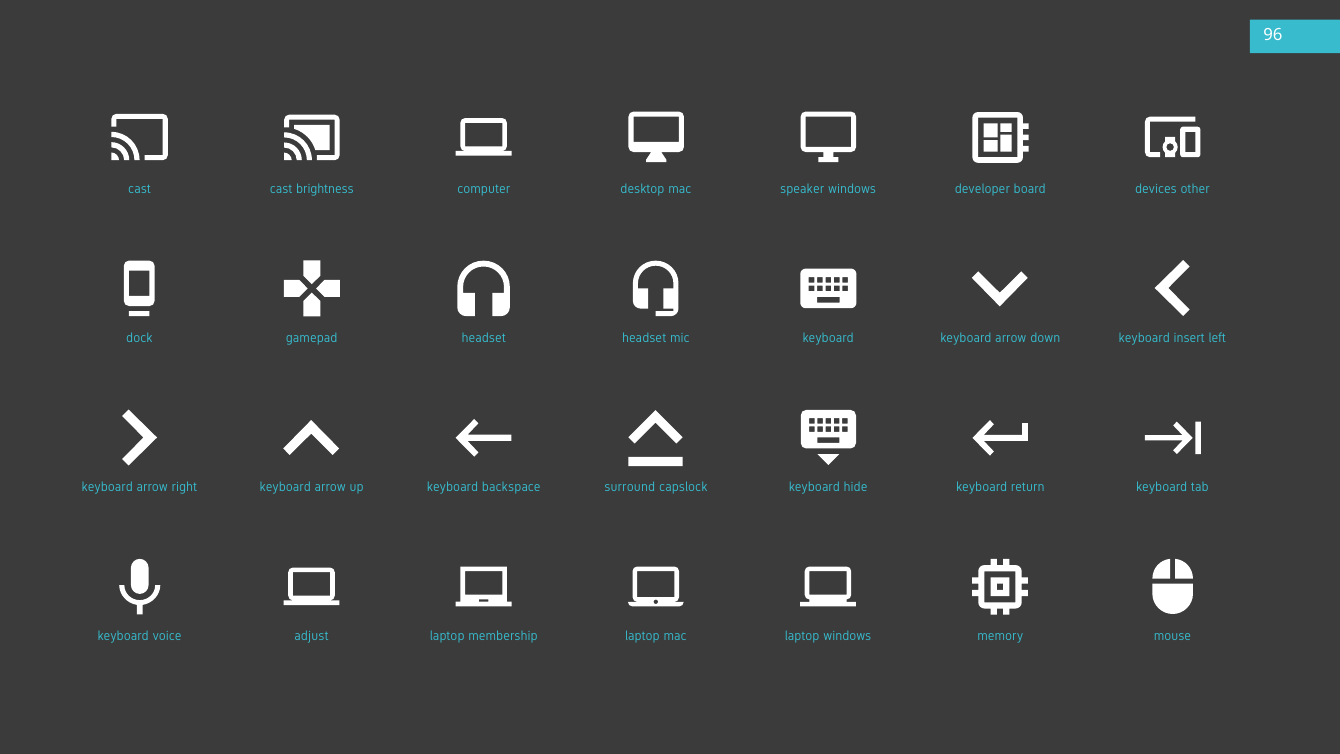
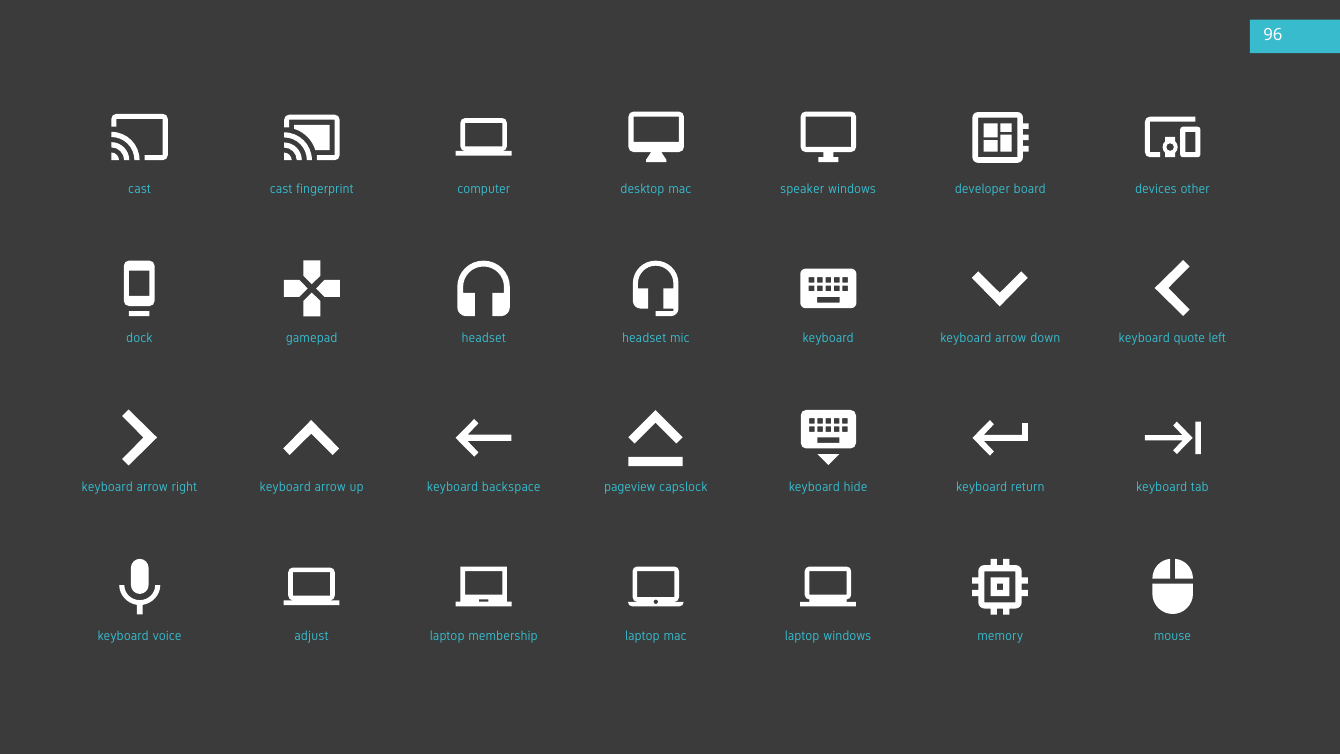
brightness: brightness -> fingerprint
insert: insert -> quote
surround: surround -> pageview
